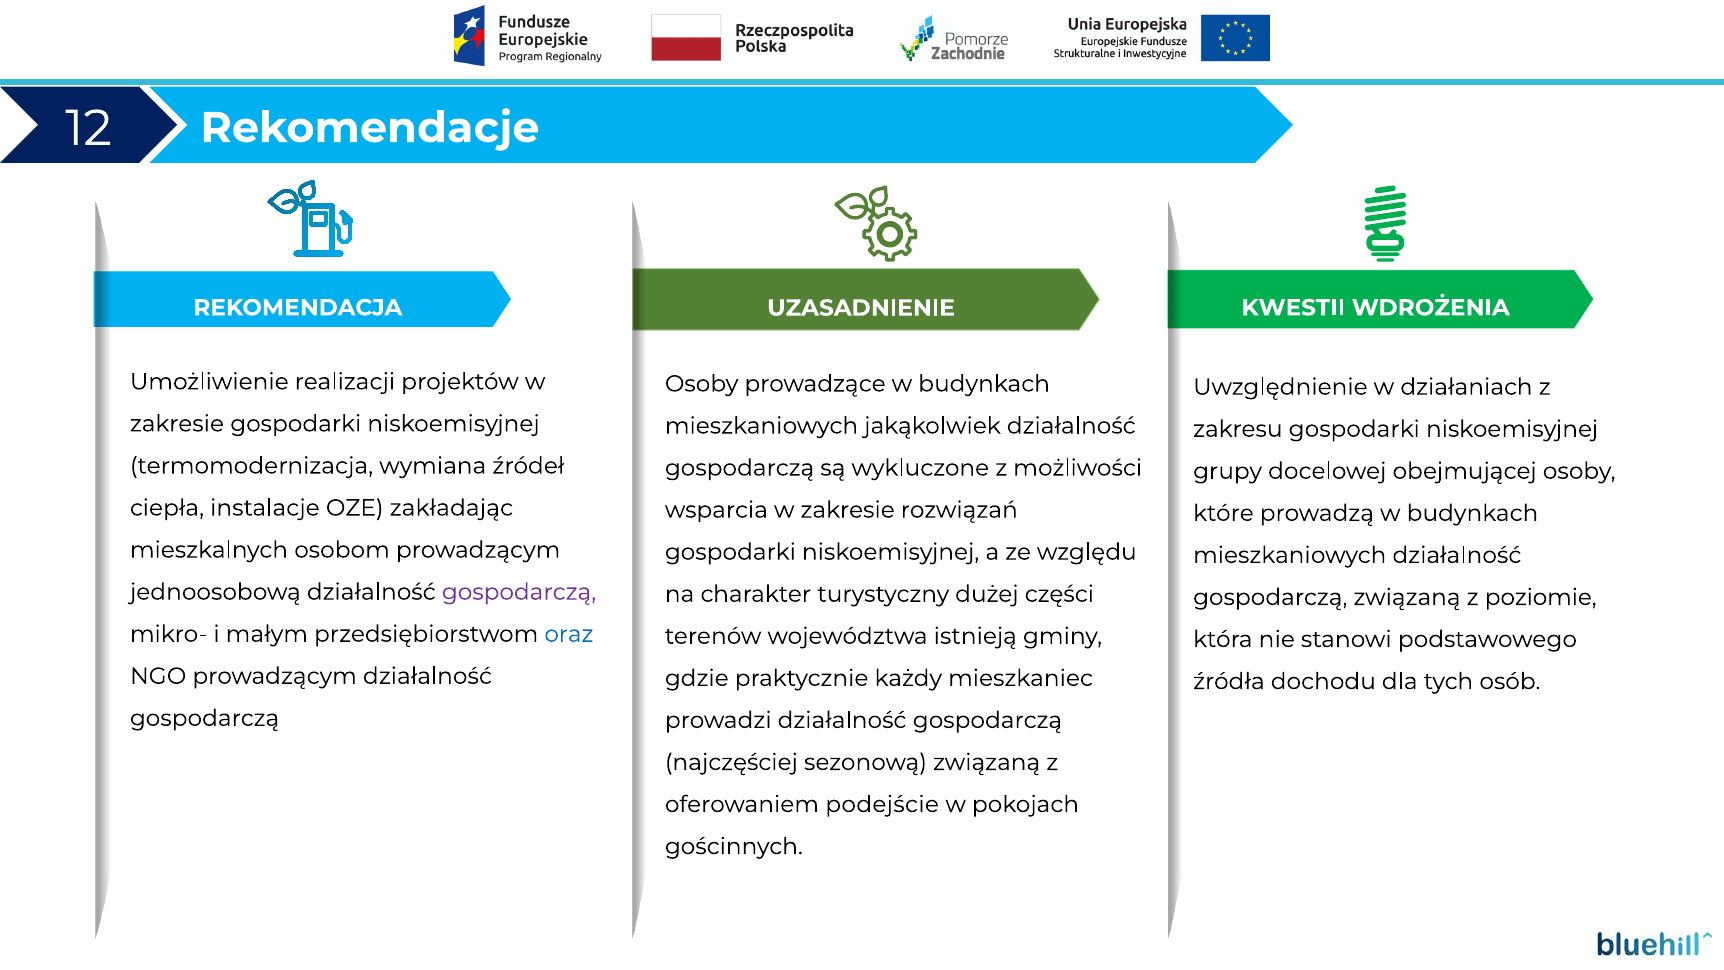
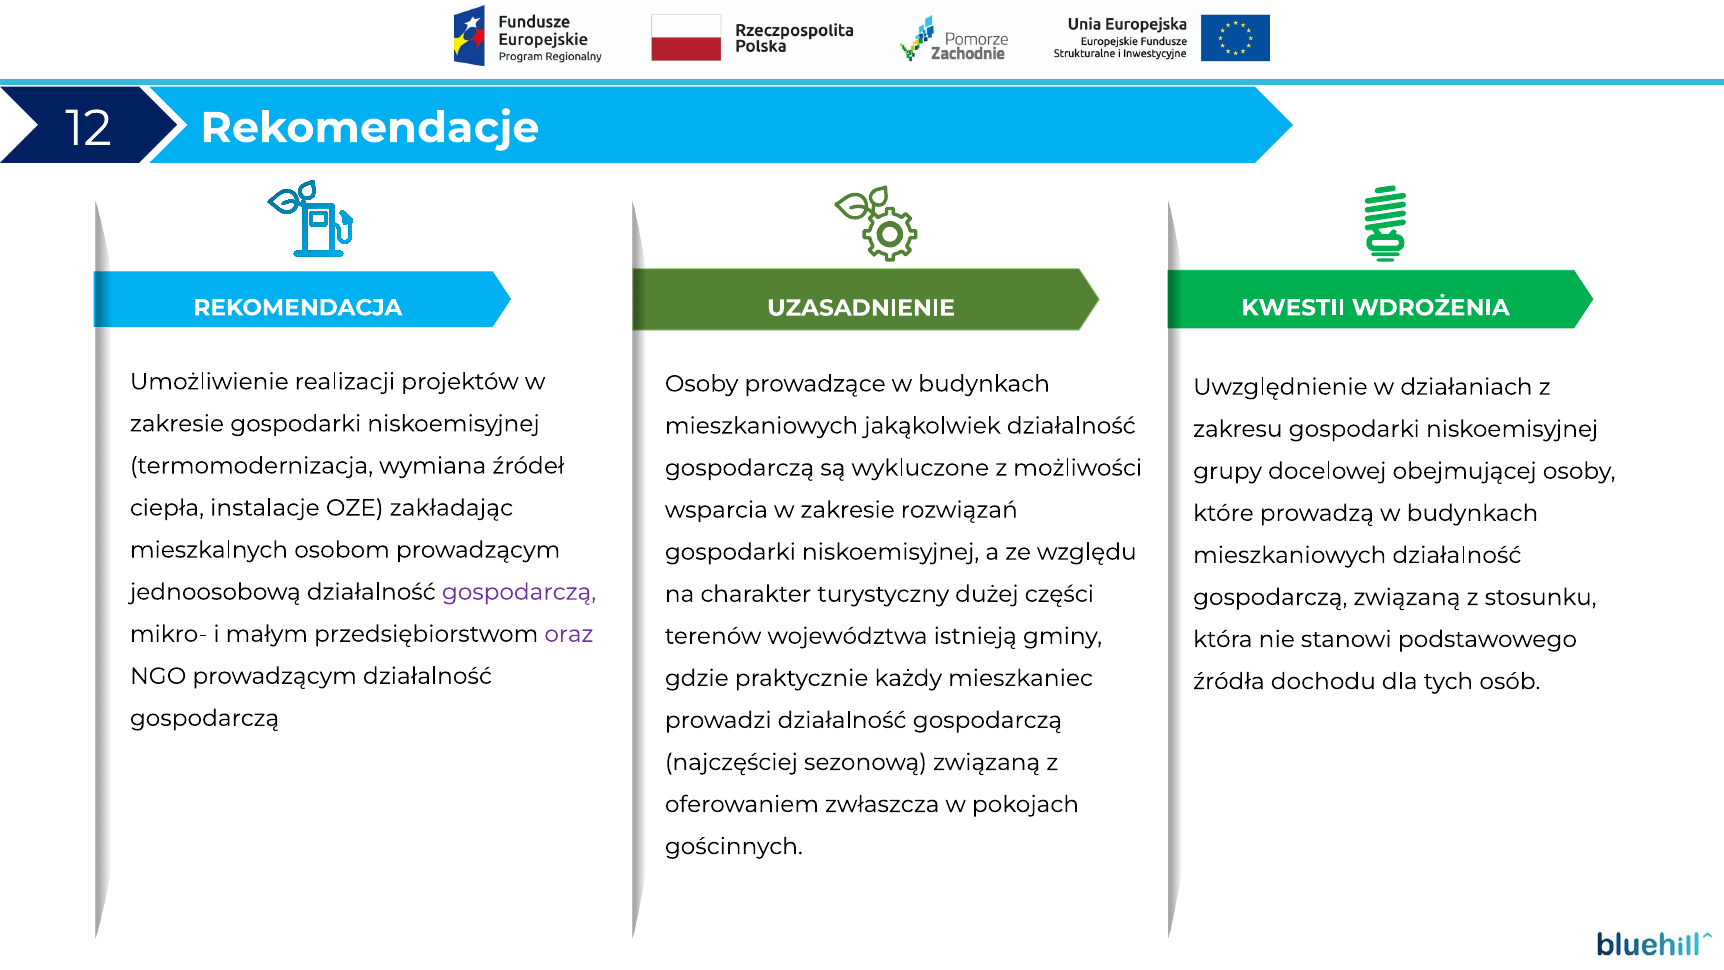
poziomie: poziomie -> stosunku
oraz colour: blue -> purple
podejście: podejście -> zwłaszcza
